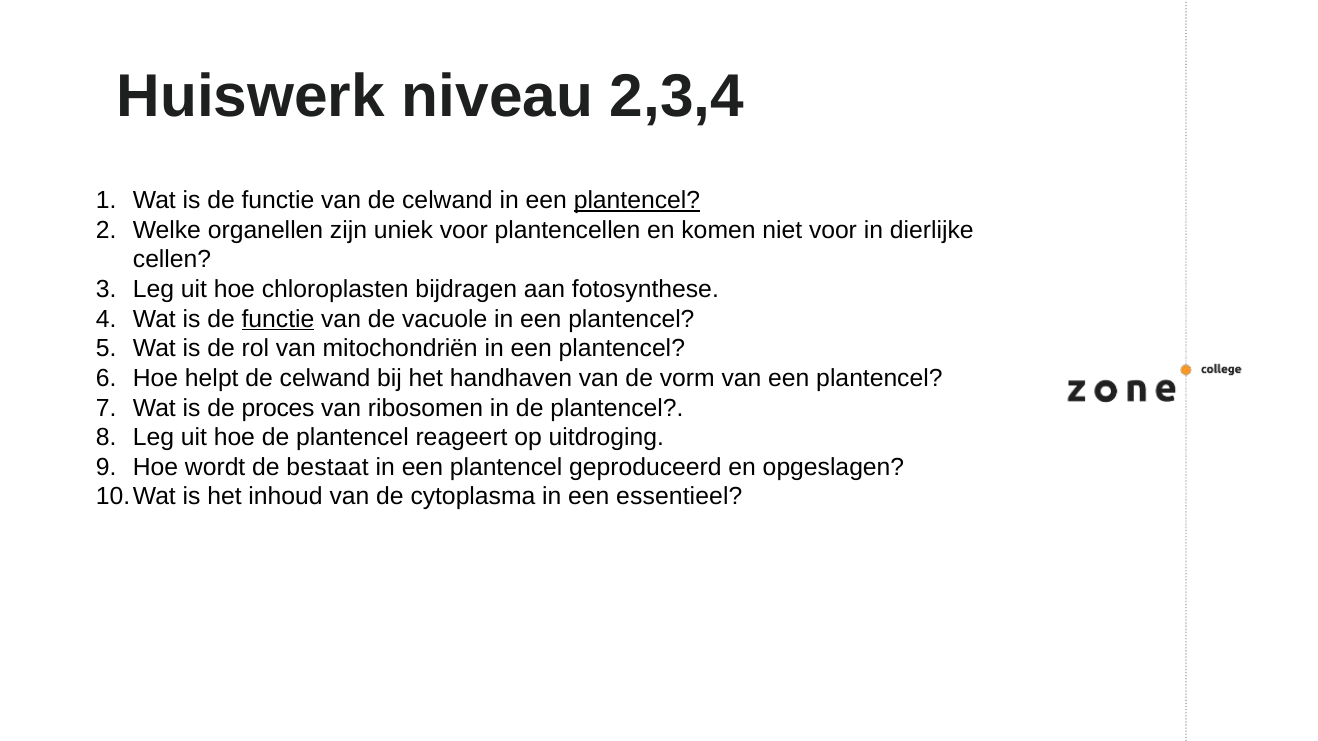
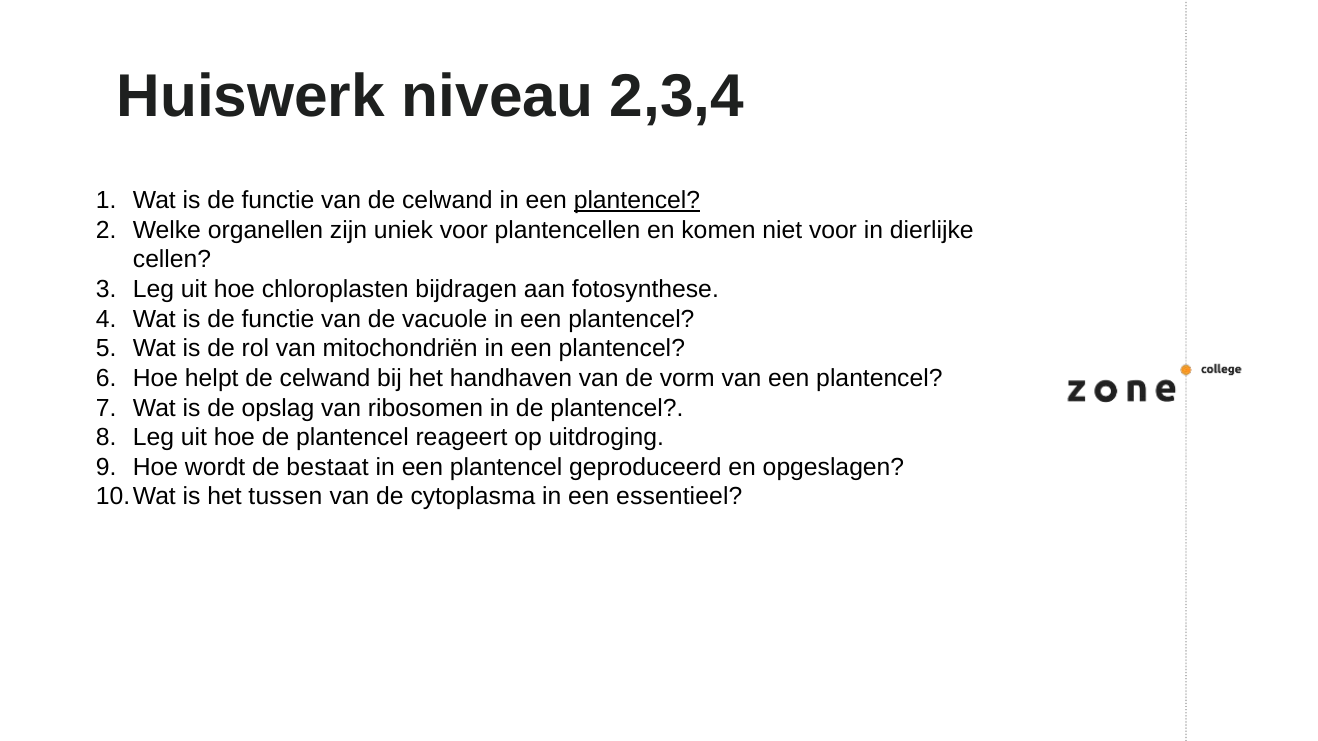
functie at (278, 319) underline: present -> none
proces: proces -> opslag
inhoud: inhoud -> tussen
